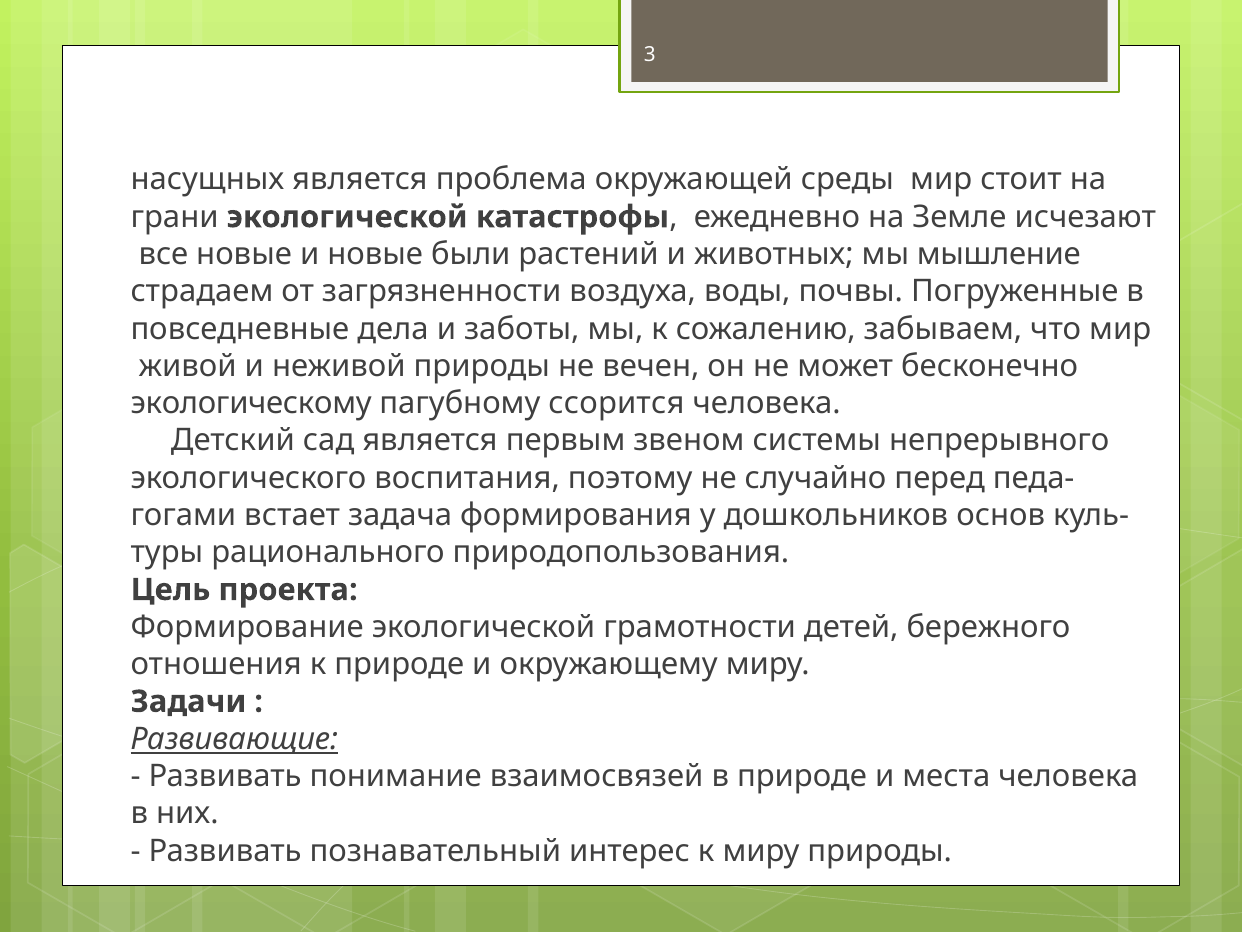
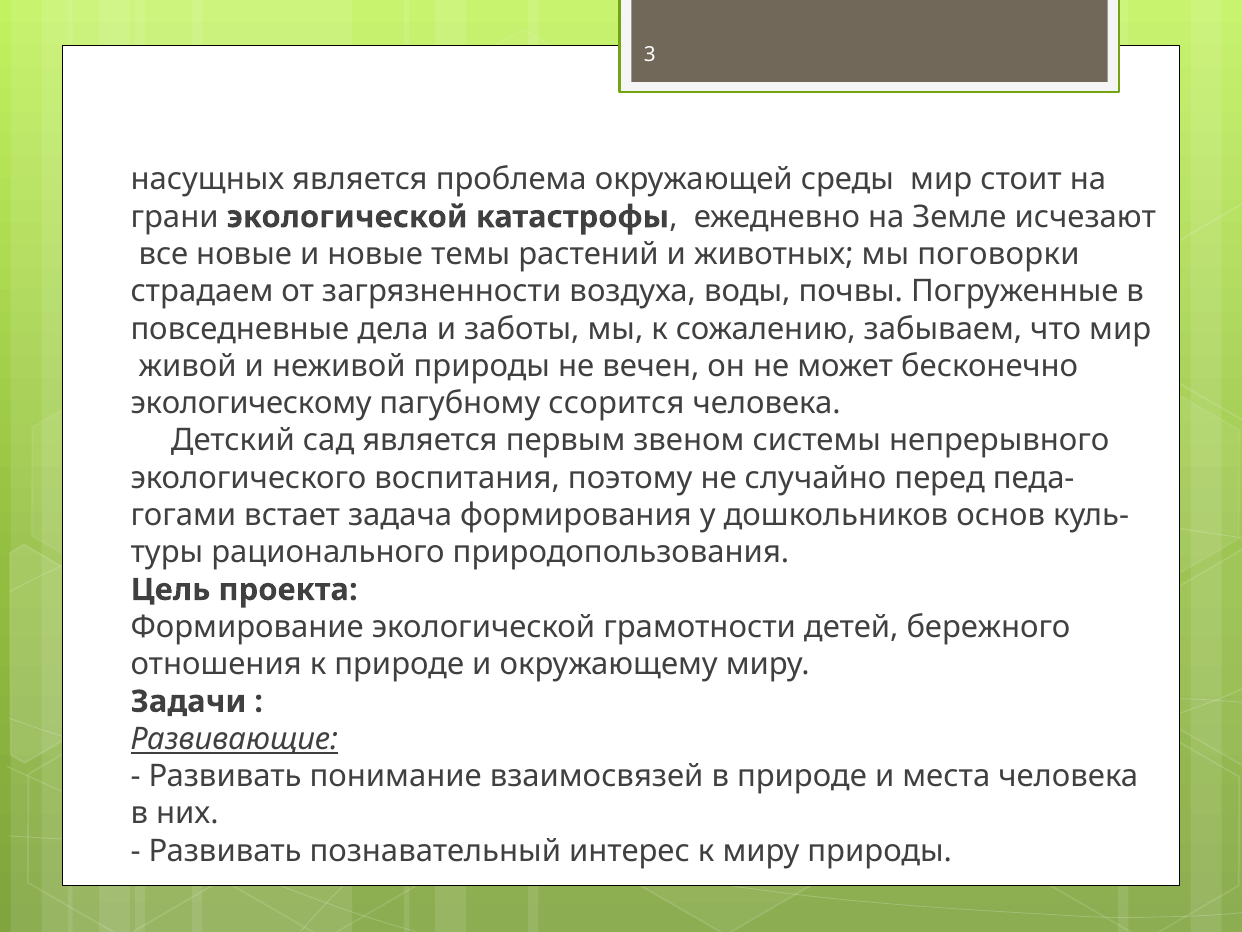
были: были -> темы
мышление: мышление -> поговорки
